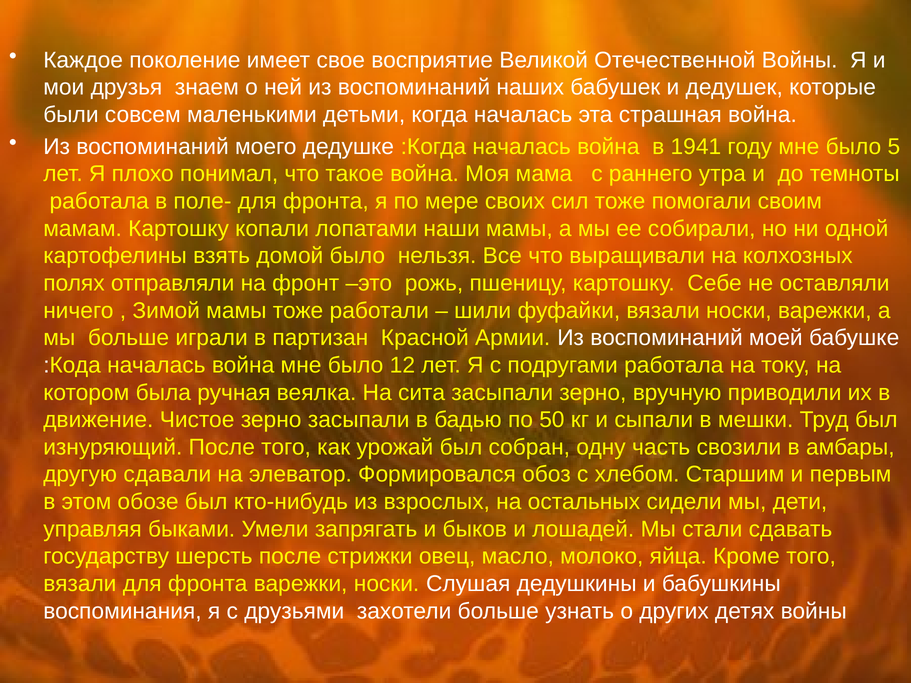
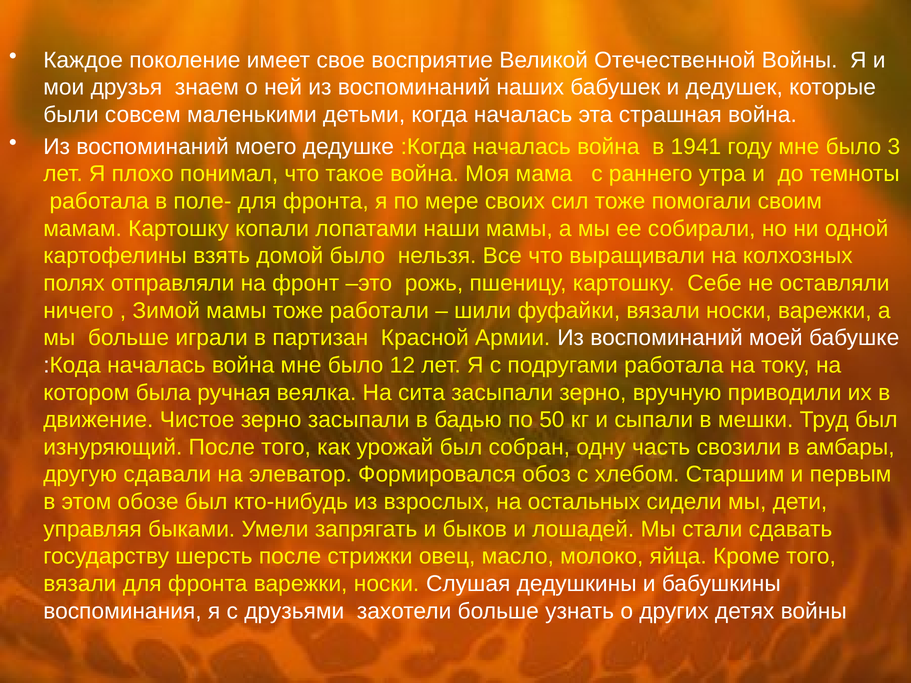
5: 5 -> 3
